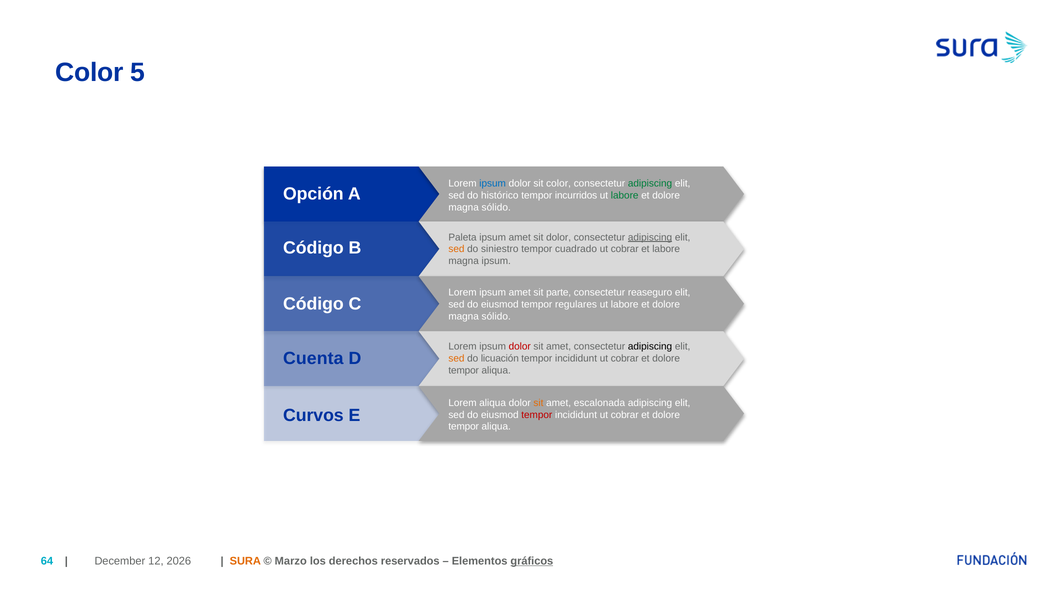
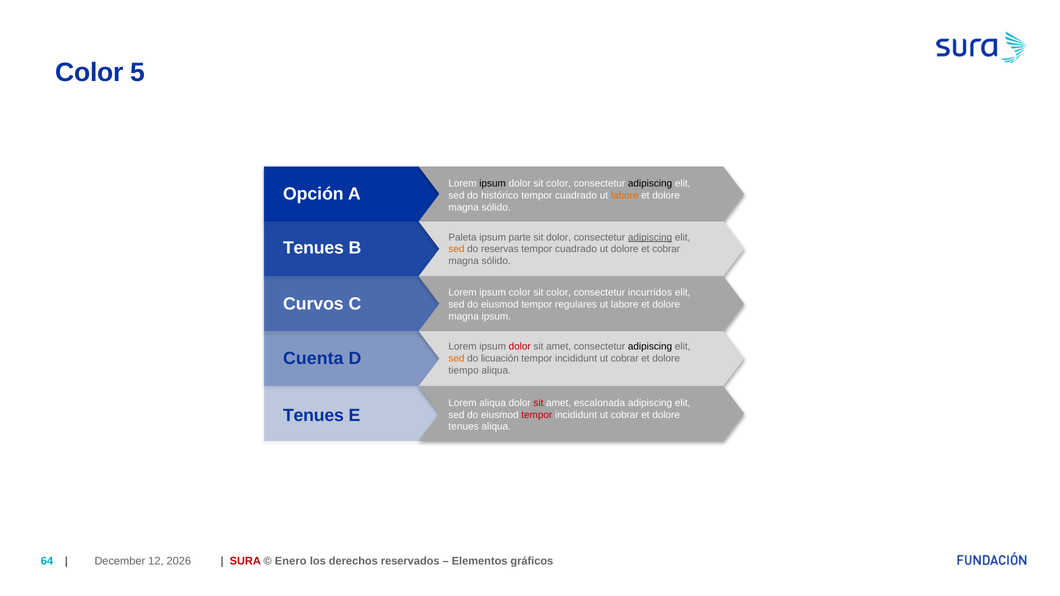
ipsum at (493, 183) colour: blue -> black
adipiscing at (650, 183) colour: green -> black
incurridos at (576, 195): incurridos -> cuadrado
labore at (625, 195) colour: green -> orange
amet at (520, 237): amet -> parte
Código at (313, 248): Código -> Tenues
siniestro: siniestro -> reservas
cobrar at (625, 249): cobrar -> dolore
et labore: labore -> cobrar
ipsum at (496, 261): ipsum -> sólido
Lorem ipsum amet: amet -> color
parte at (559, 293): parte -> color
reaseguro: reaseguro -> incurridos
Código at (313, 304): Código -> Curvos
sólido at (496, 317): sólido -> ipsum
tempor at (464, 370): tempor -> tiempo
sit at (538, 403) colour: orange -> red
Curvos at (313, 416): Curvos -> Tenues
tempor at (464, 427): tempor -> tenues
SURA colour: orange -> red
Marzo: Marzo -> Enero
gráficos underline: present -> none
